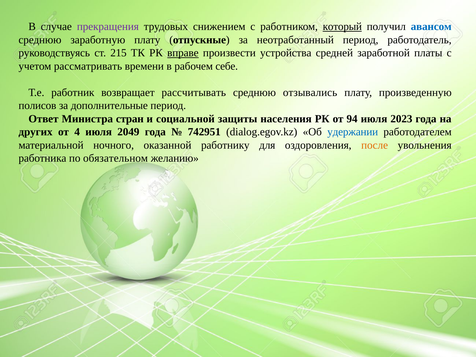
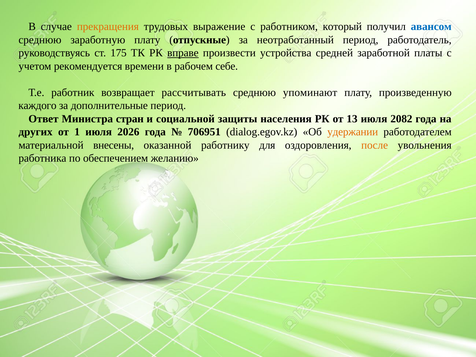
прекращения colour: purple -> orange
снижением: снижением -> выражение
который underline: present -> none
215: 215 -> 175
рассматривать: рассматривать -> рекомендуется
отзывались: отзывались -> упоминают
полисов: полисов -> каждого
94: 94 -> 13
2023: 2023 -> 2082
4: 4 -> 1
2049: 2049 -> 2026
742951: 742951 -> 706951
удержании colour: blue -> orange
ночного: ночного -> внесены
обязательном: обязательном -> обеспечением
